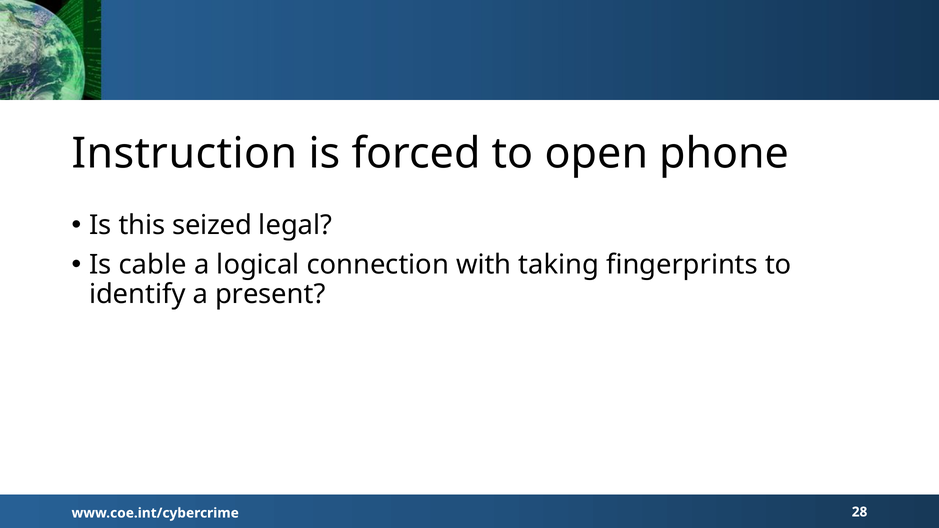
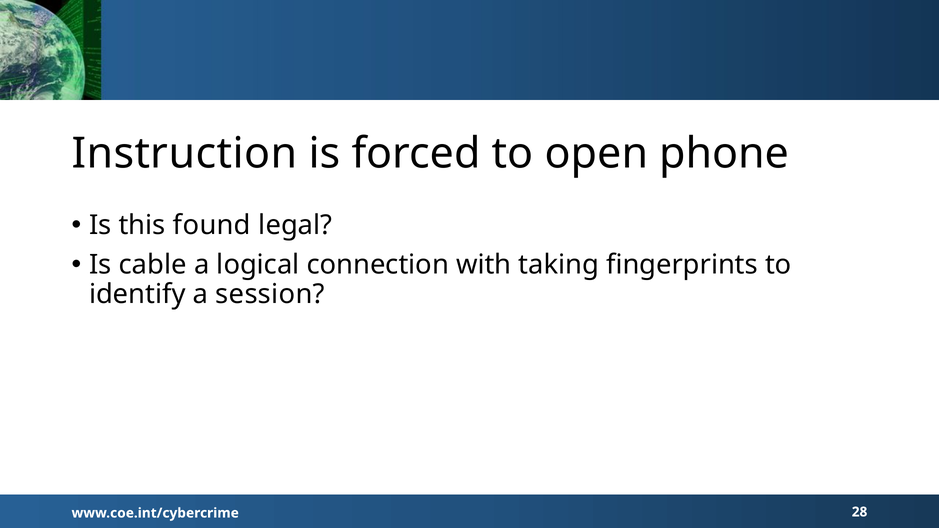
seized: seized -> found
present: present -> session
